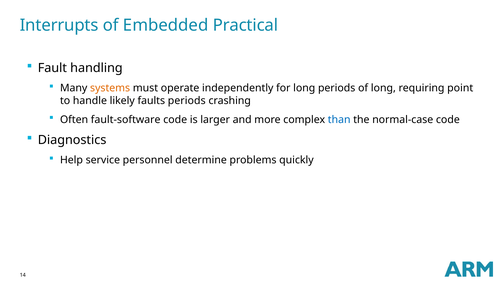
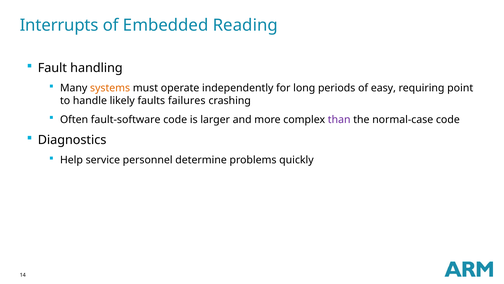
Practical: Practical -> Reading
of long: long -> easy
faults periods: periods -> failures
than colour: blue -> purple
